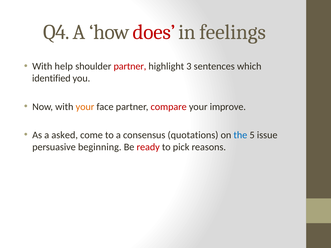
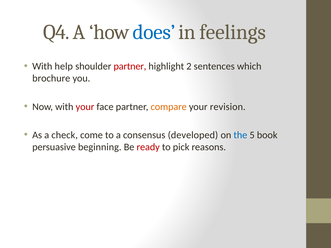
does colour: red -> blue
3: 3 -> 2
identified: identified -> brochure
your at (85, 107) colour: orange -> red
compare colour: red -> orange
improve: improve -> revision
asked: asked -> check
quotations: quotations -> developed
issue: issue -> book
